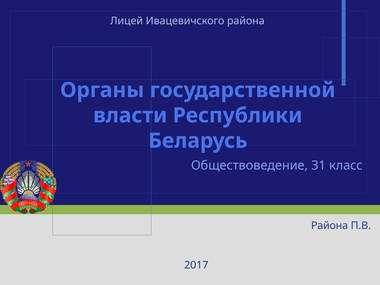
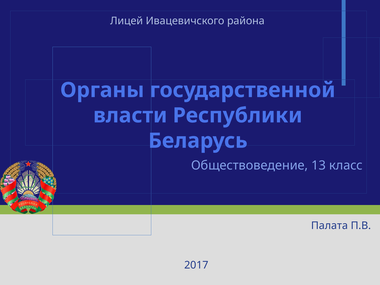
31: 31 -> 13
Района at (330, 226): Района -> Палата
